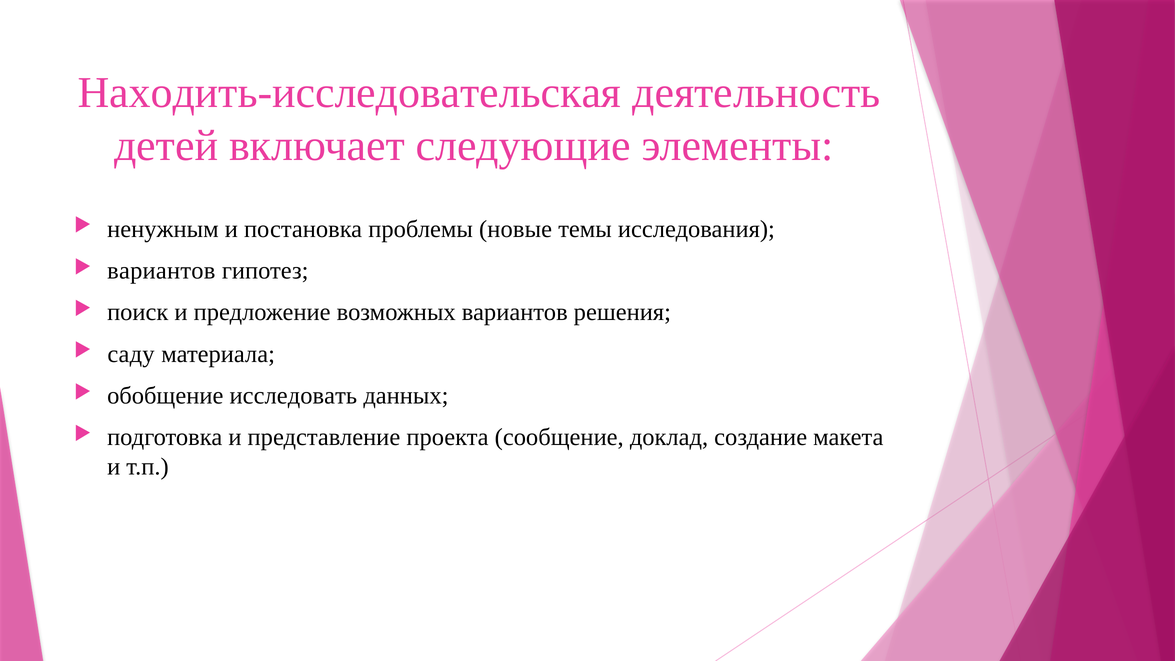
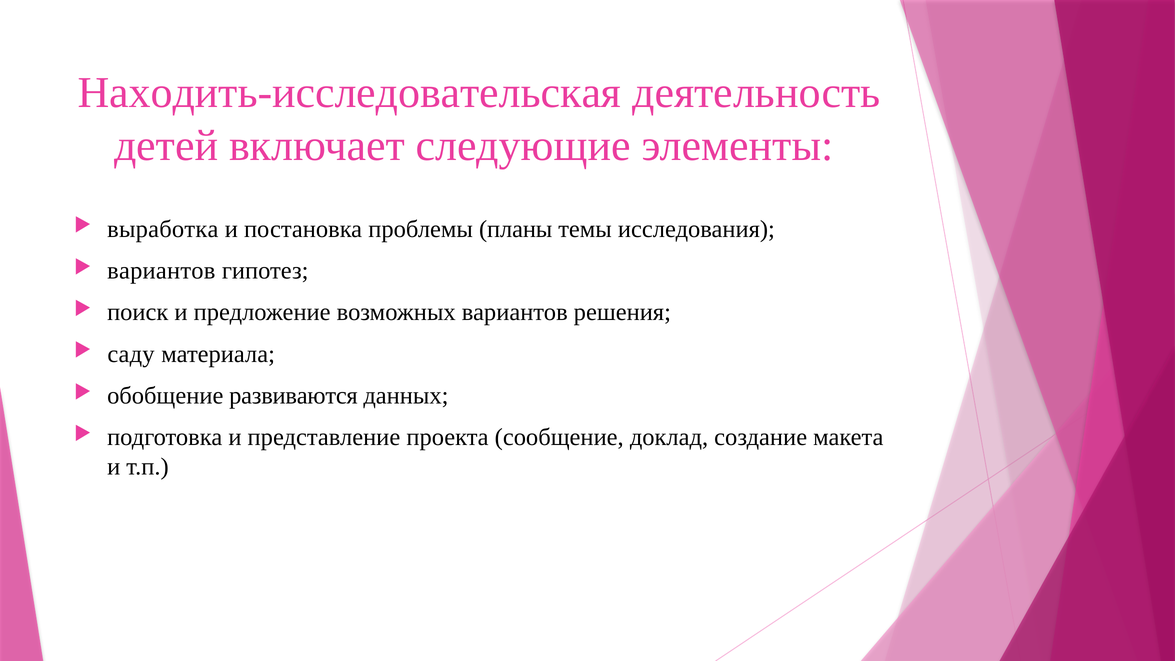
ненужным: ненужным -> выработка
новые: новые -> планы
исследовать: исследовать -> развиваются
